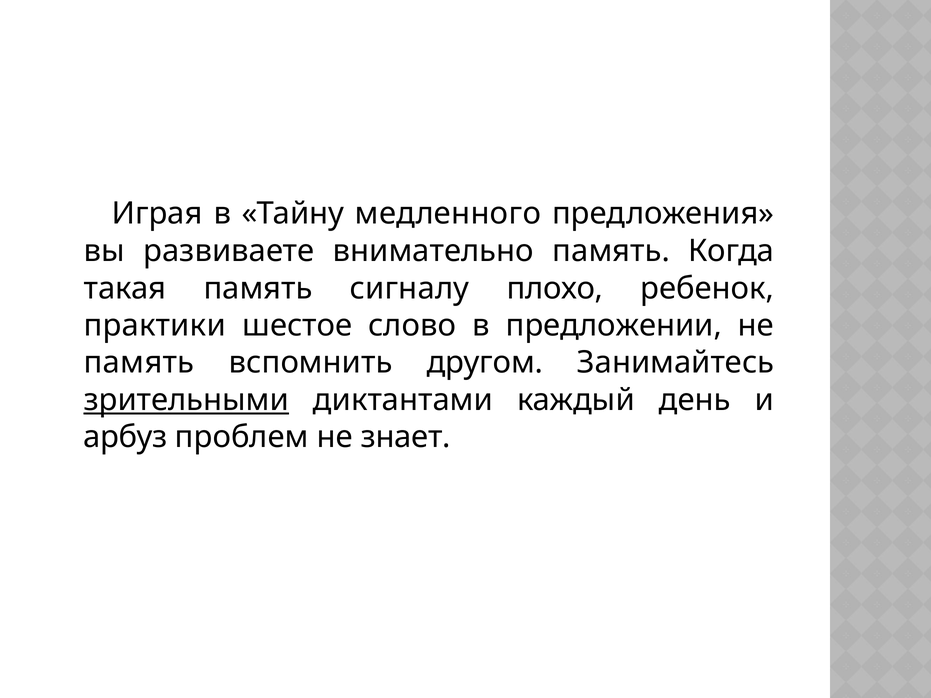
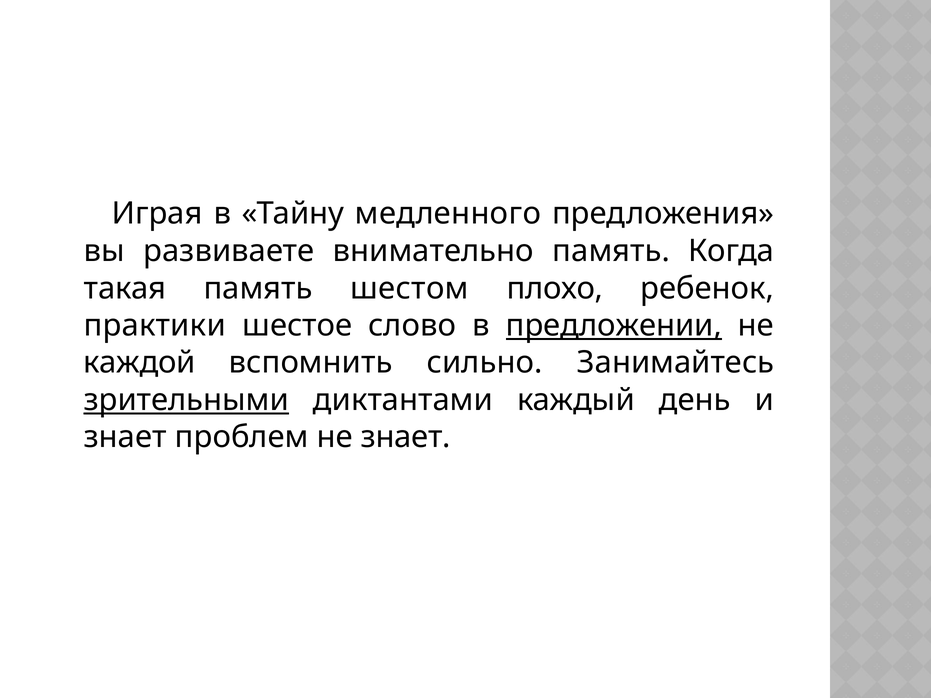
сигналу: сигналу -> шестом
предложении underline: none -> present
память at (139, 363): память -> каждой
другом: другом -> сильно
арбуз at (125, 437): арбуз -> знает
